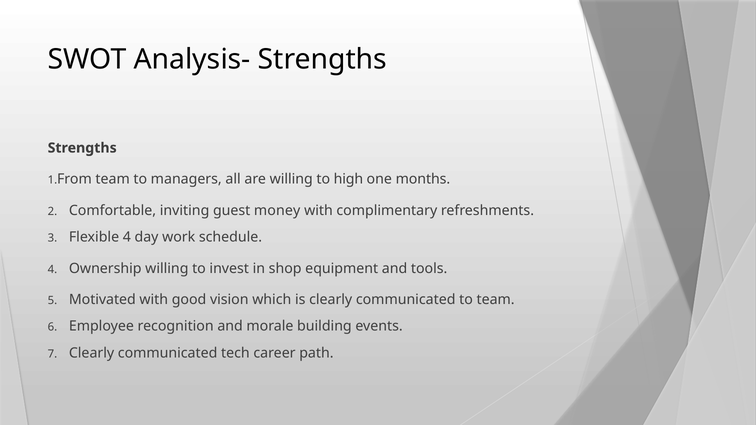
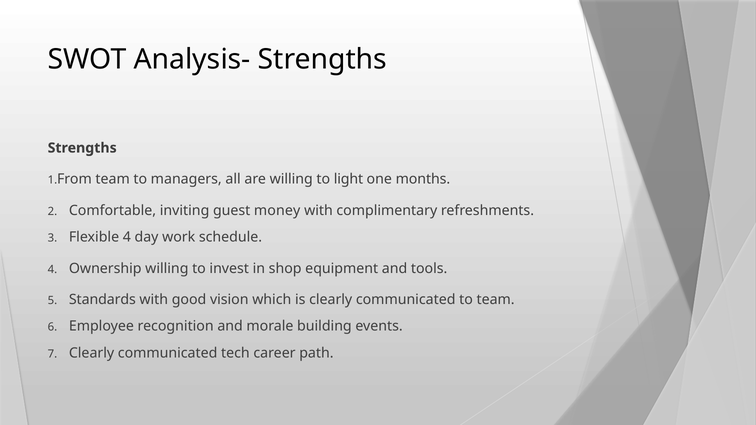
high: high -> light
Motivated: Motivated -> Standards
